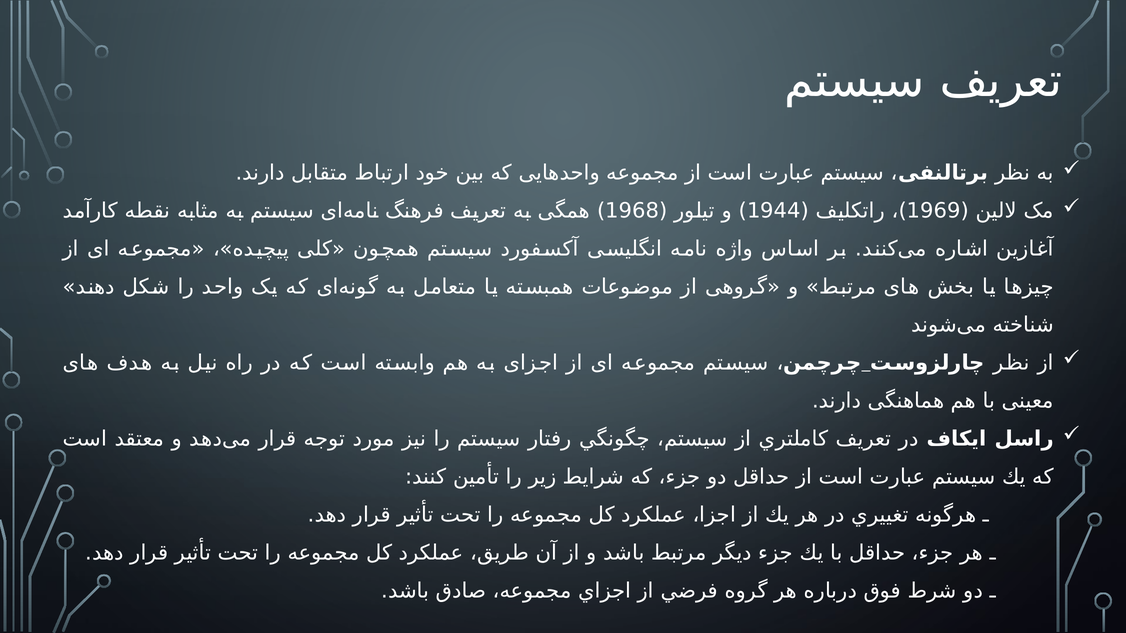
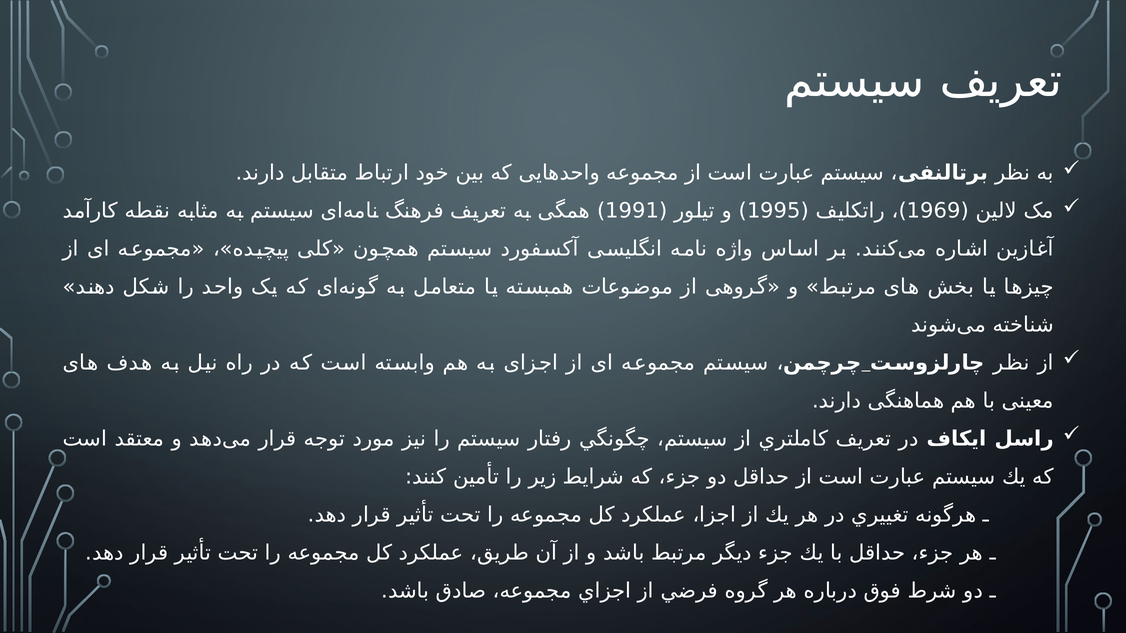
1968: 1968 -> 1991
1944: 1944 -> 1995
